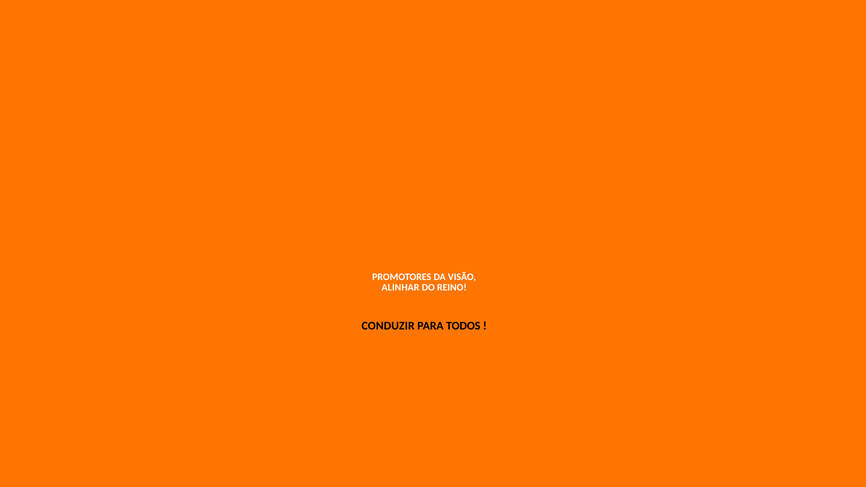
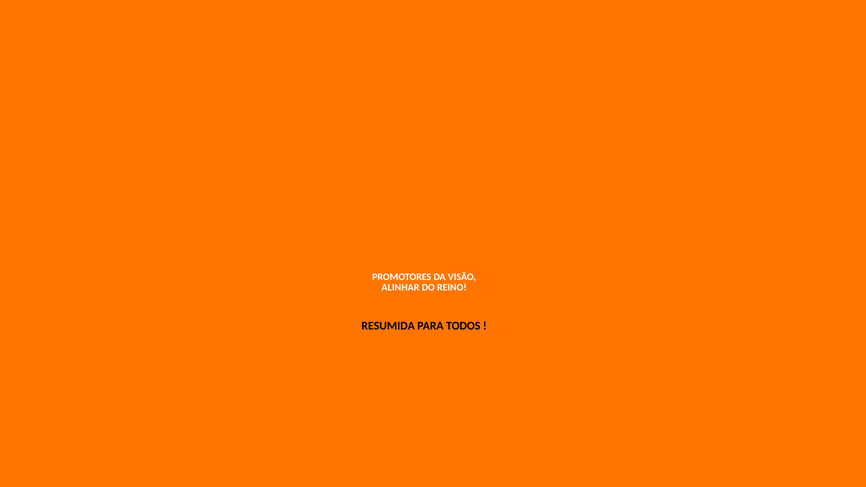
CONDUZIR: CONDUZIR -> RESUMIDA
